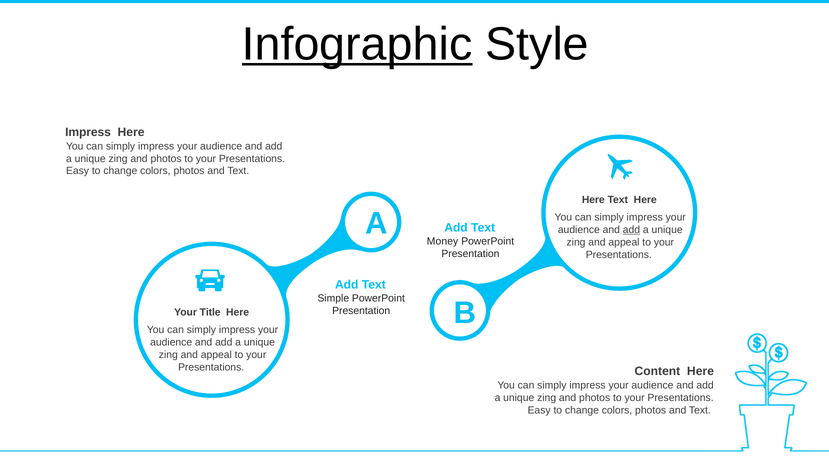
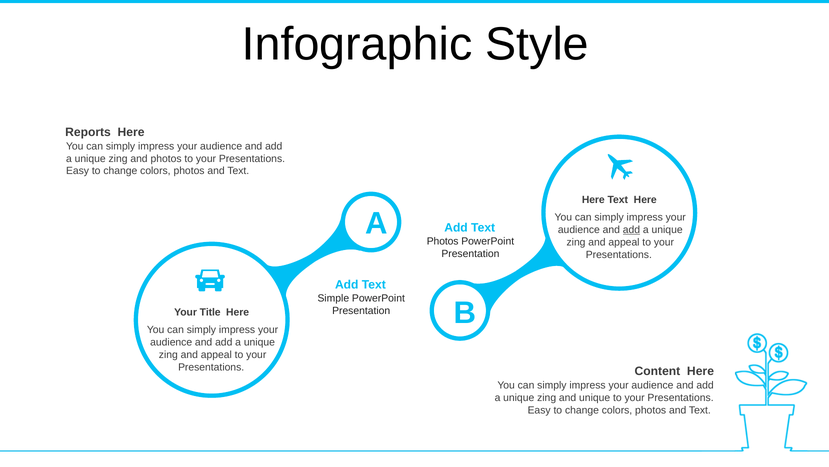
Infographic underline: present -> none
Impress at (88, 132): Impress -> Reports
Money at (443, 241): Money -> Photos
photos at (595, 397): photos -> unique
